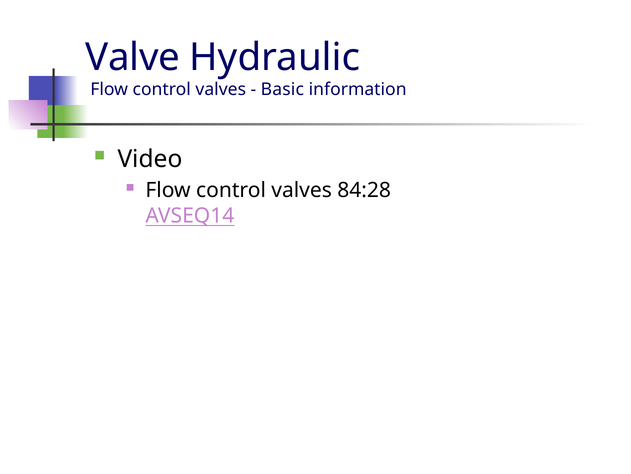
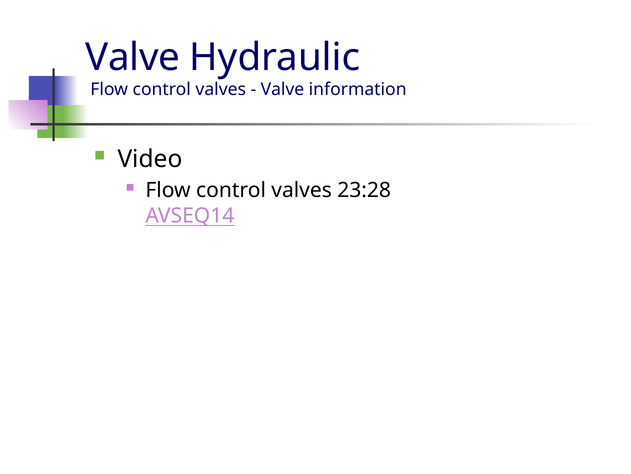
Basic at (282, 90): Basic -> Valve
84:28: 84:28 -> 23:28
